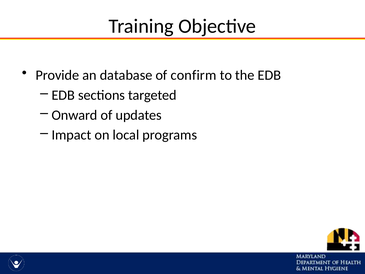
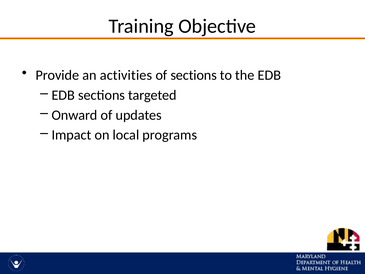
database: database -> activities
of confirm: confirm -> sections
